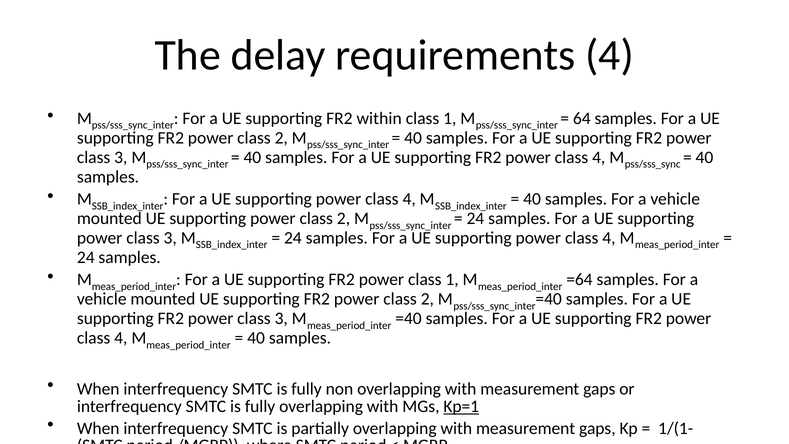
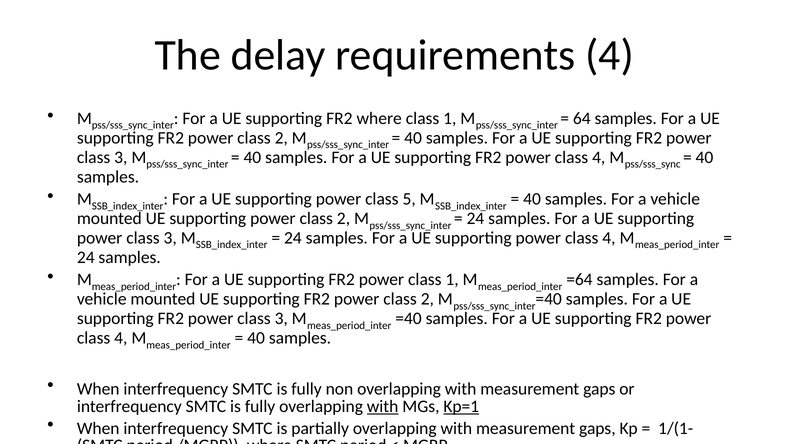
FR2 within: within -> where
4 at (409, 199): 4 -> 5
with at (383, 406) underline: none -> present
